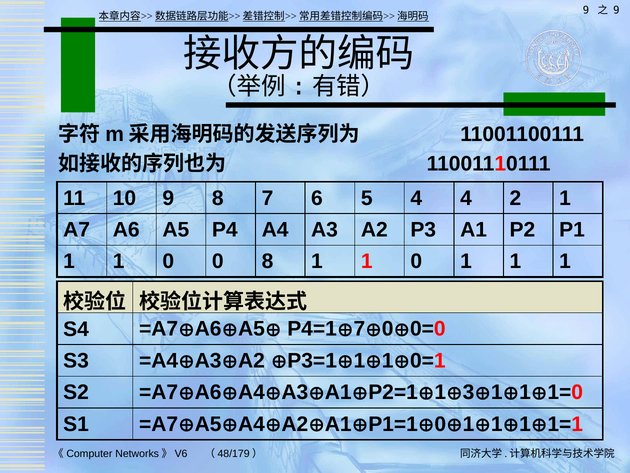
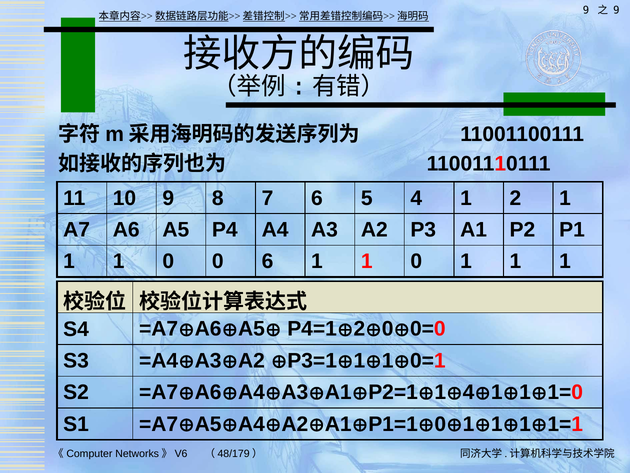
4 4: 4 -> 1
0 8: 8 -> 6
7 at (359, 329): 7 -> 2
3 at (468, 392): 3 -> 4
